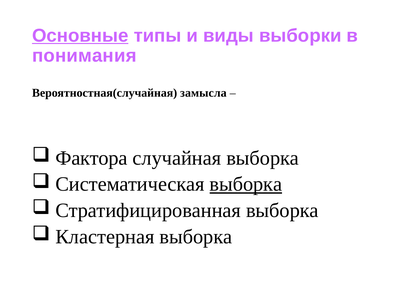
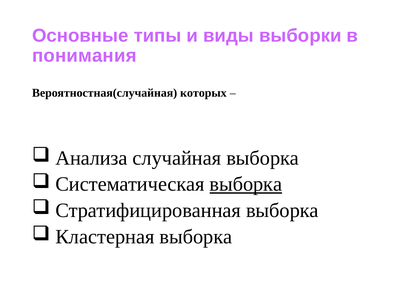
Основные underline: present -> none
замысла: замысла -> которых
Фактора: Фактора -> Анализа
